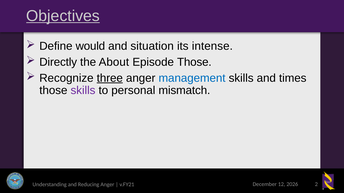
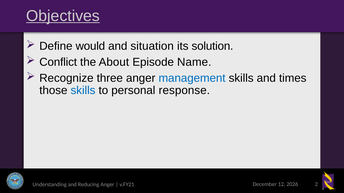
intense: intense -> solution
Directly: Directly -> Conflict
Episode Those: Those -> Name
three underline: present -> none
skills at (83, 91) colour: purple -> blue
mismatch: mismatch -> response
